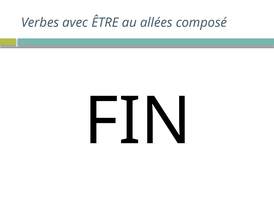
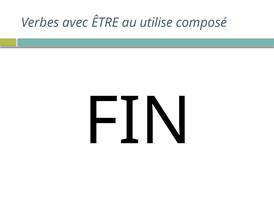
allées: allées -> utilise
